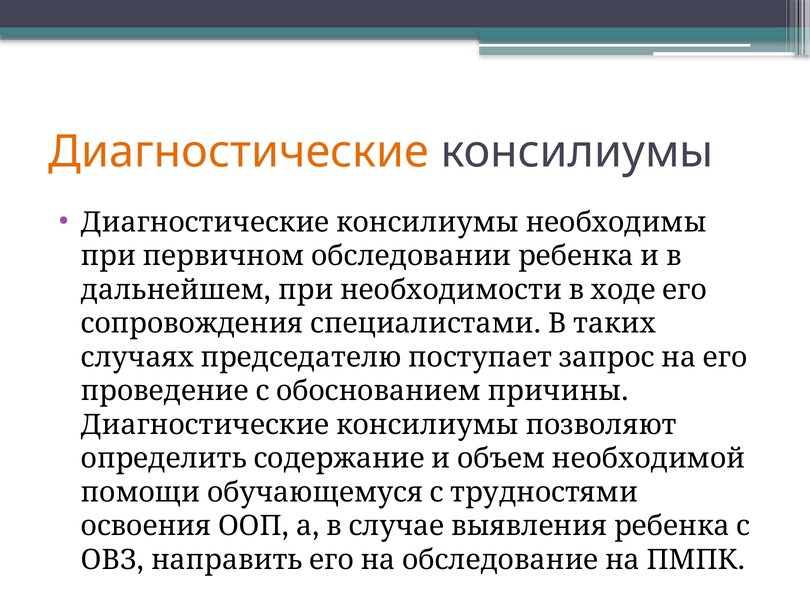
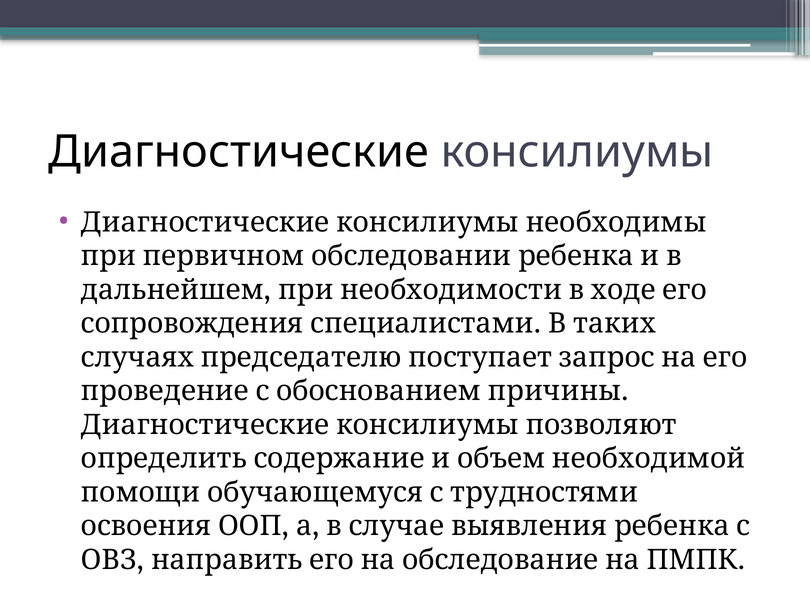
Диагностические colour: orange -> black
